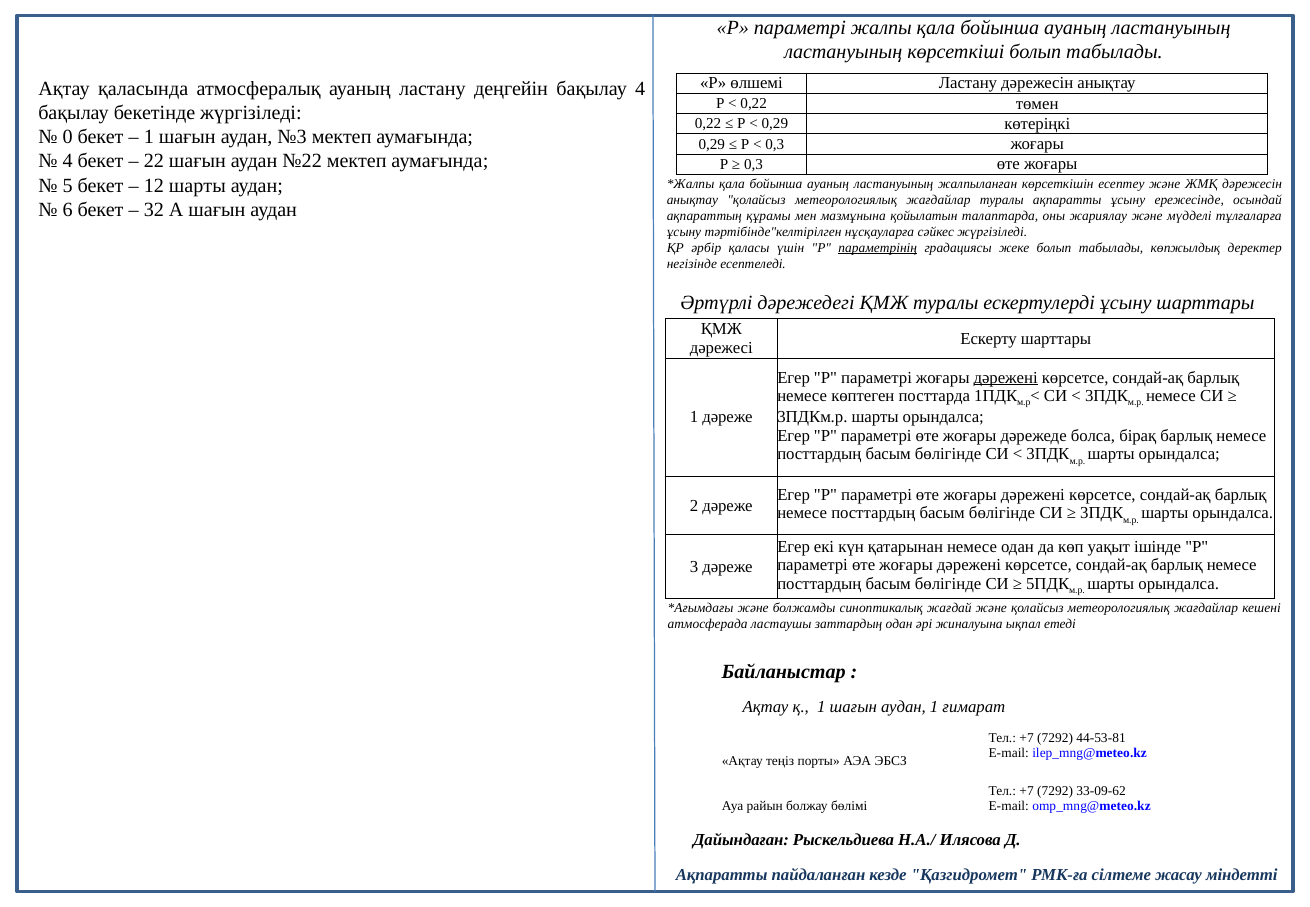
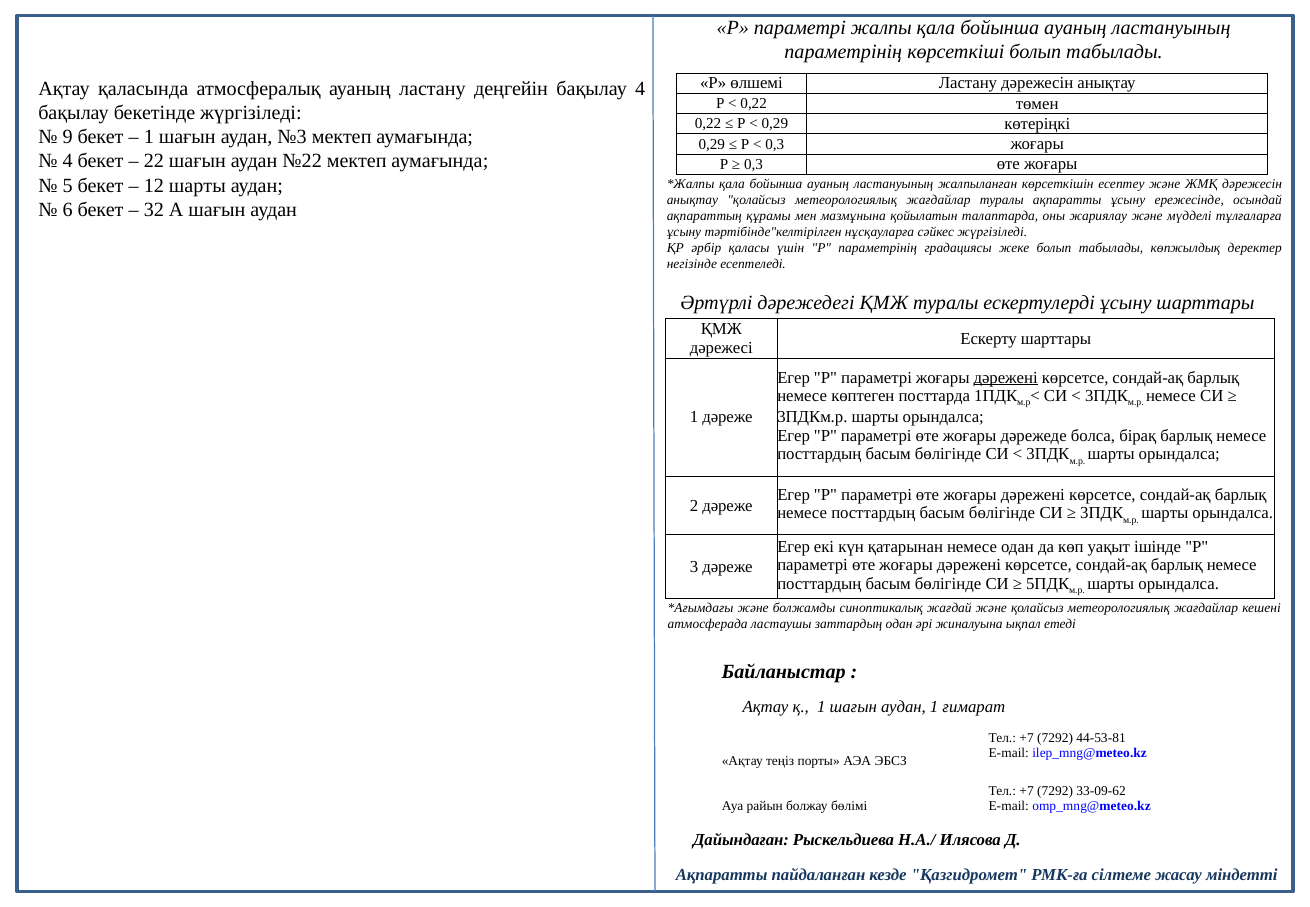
ластануының at (843, 52): ластануының -> параметрінің
0: 0 -> 9
параметрінің at (878, 248) underline: present -> none
